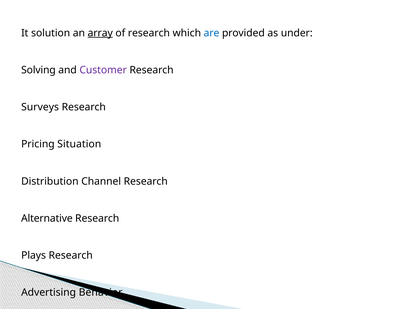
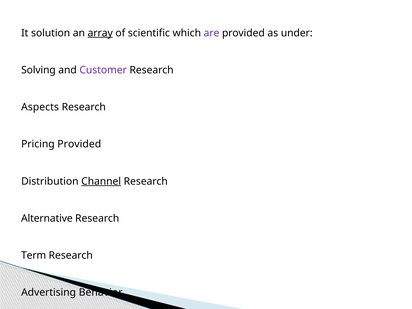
of research: research -> scientific
are colour: blue -> purple
Surveys: Surveys -> Aspects
Pricing Situation: Situation -> Provided
Channel underline: none -> present
Plays: Plays -> Term
